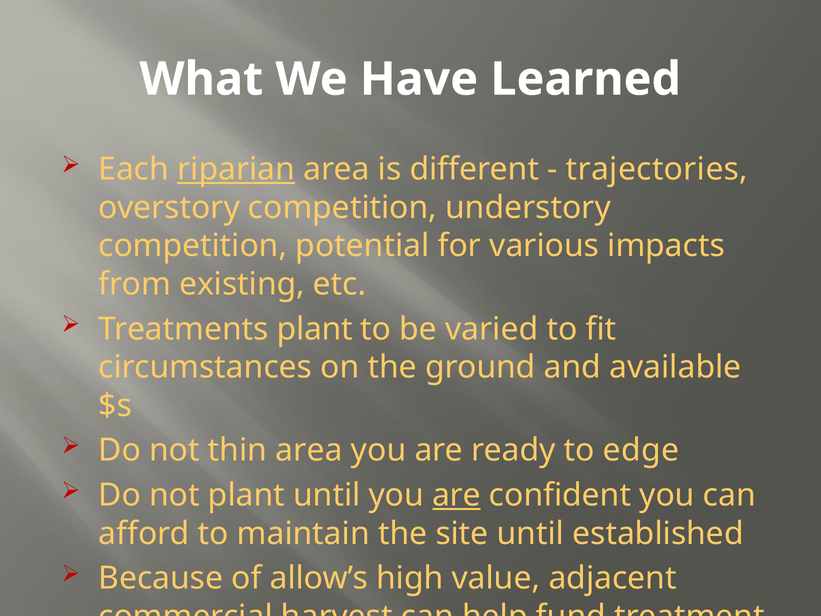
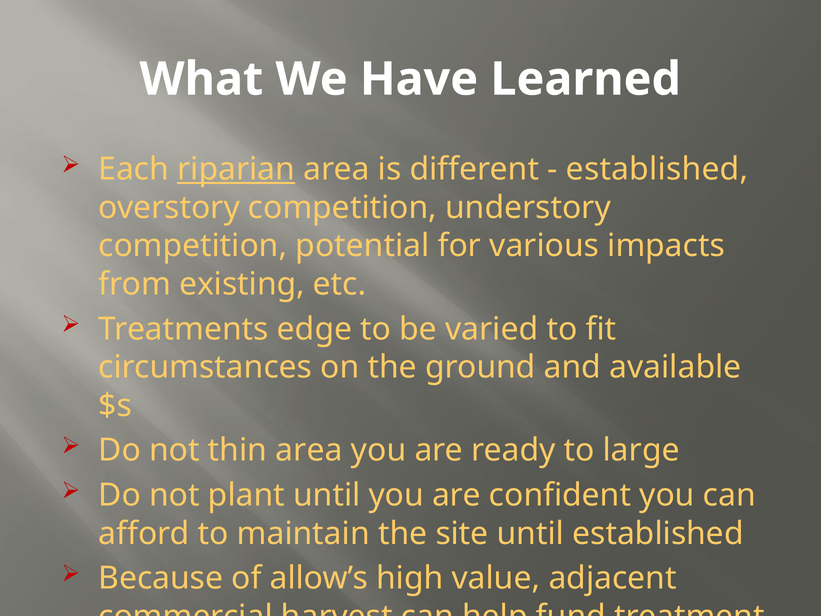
trajectories at (657, 169): trajectories -> established
Treatments plant: plant -> edge
edge: edge -> large
are at (457, 495) underline: present -> none
